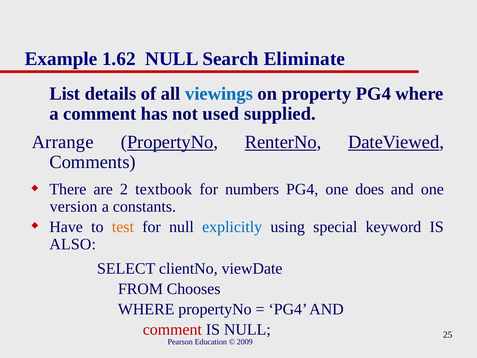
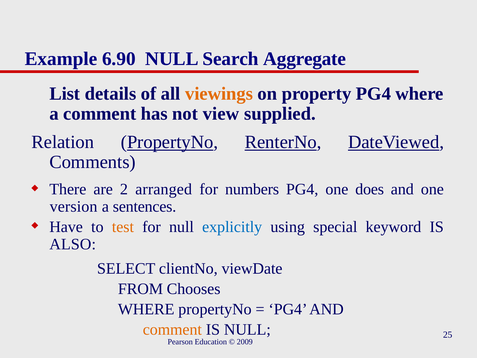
1.62: 1.62 -> 6.90
Eliminate: Eliminate -> Aggregate
viewings colour: blue -> orange
used: used -> view
Arrange: Arrange -> Relation
textbook: textbook -> arranged
constants: constants -> sentences
comment at (172, 329) colour: red -> orange
